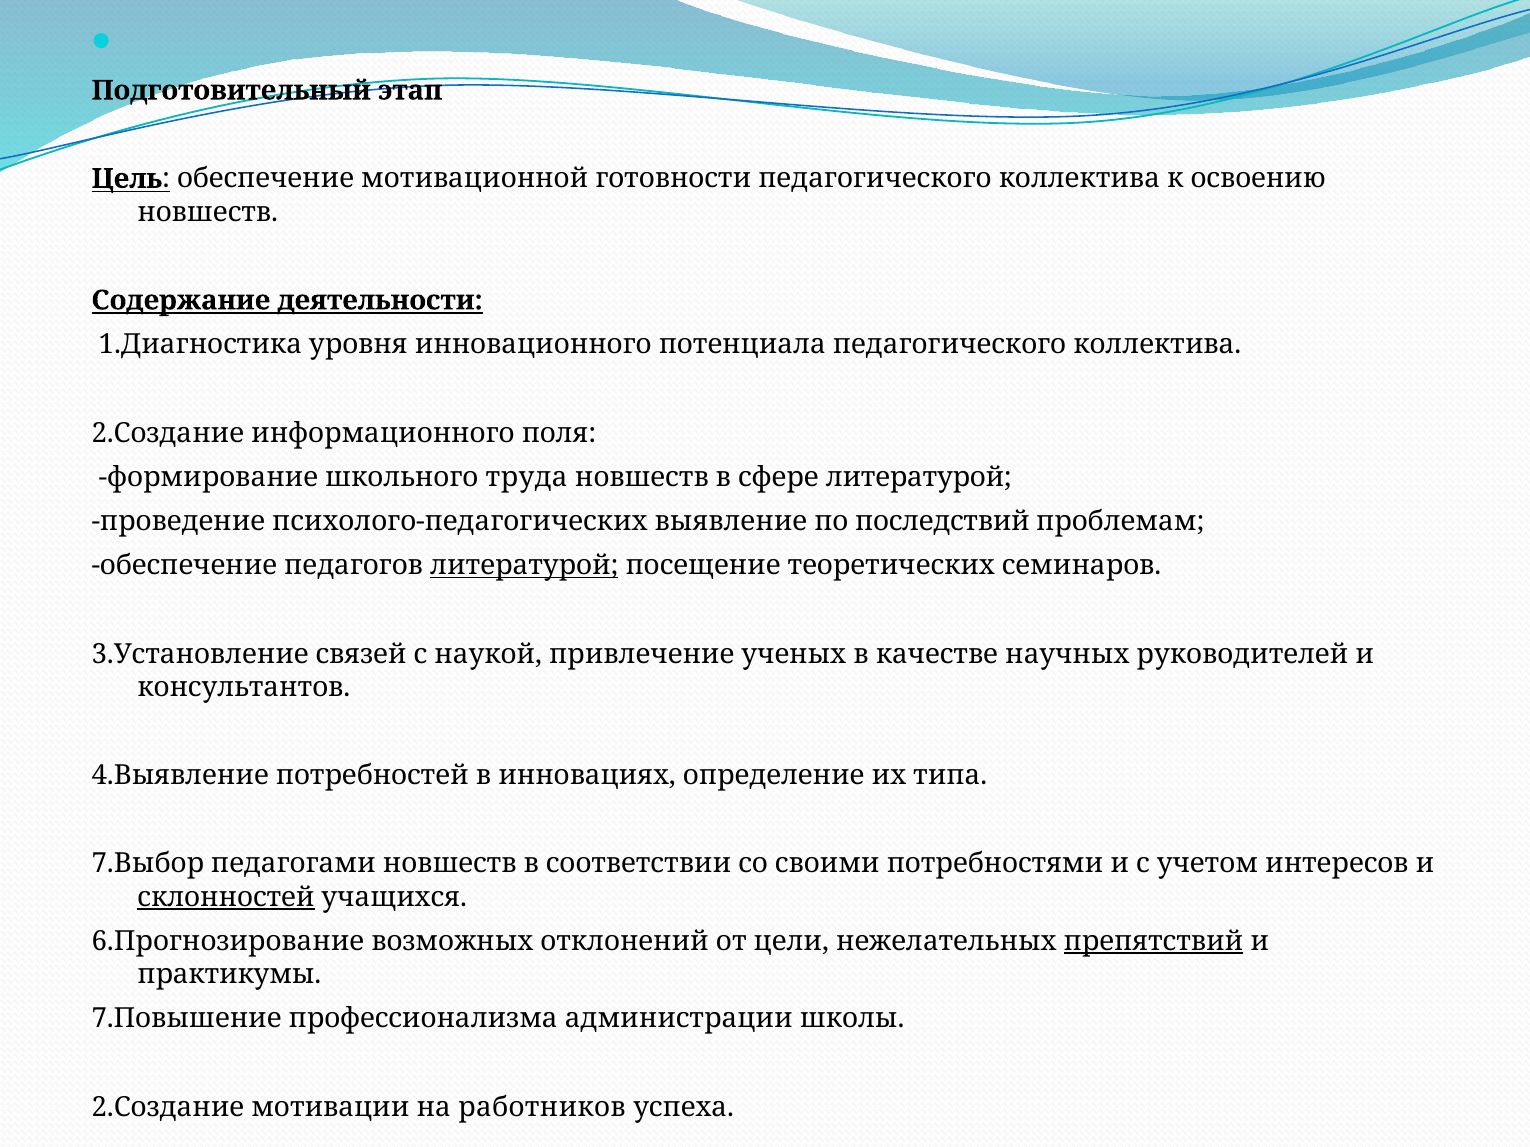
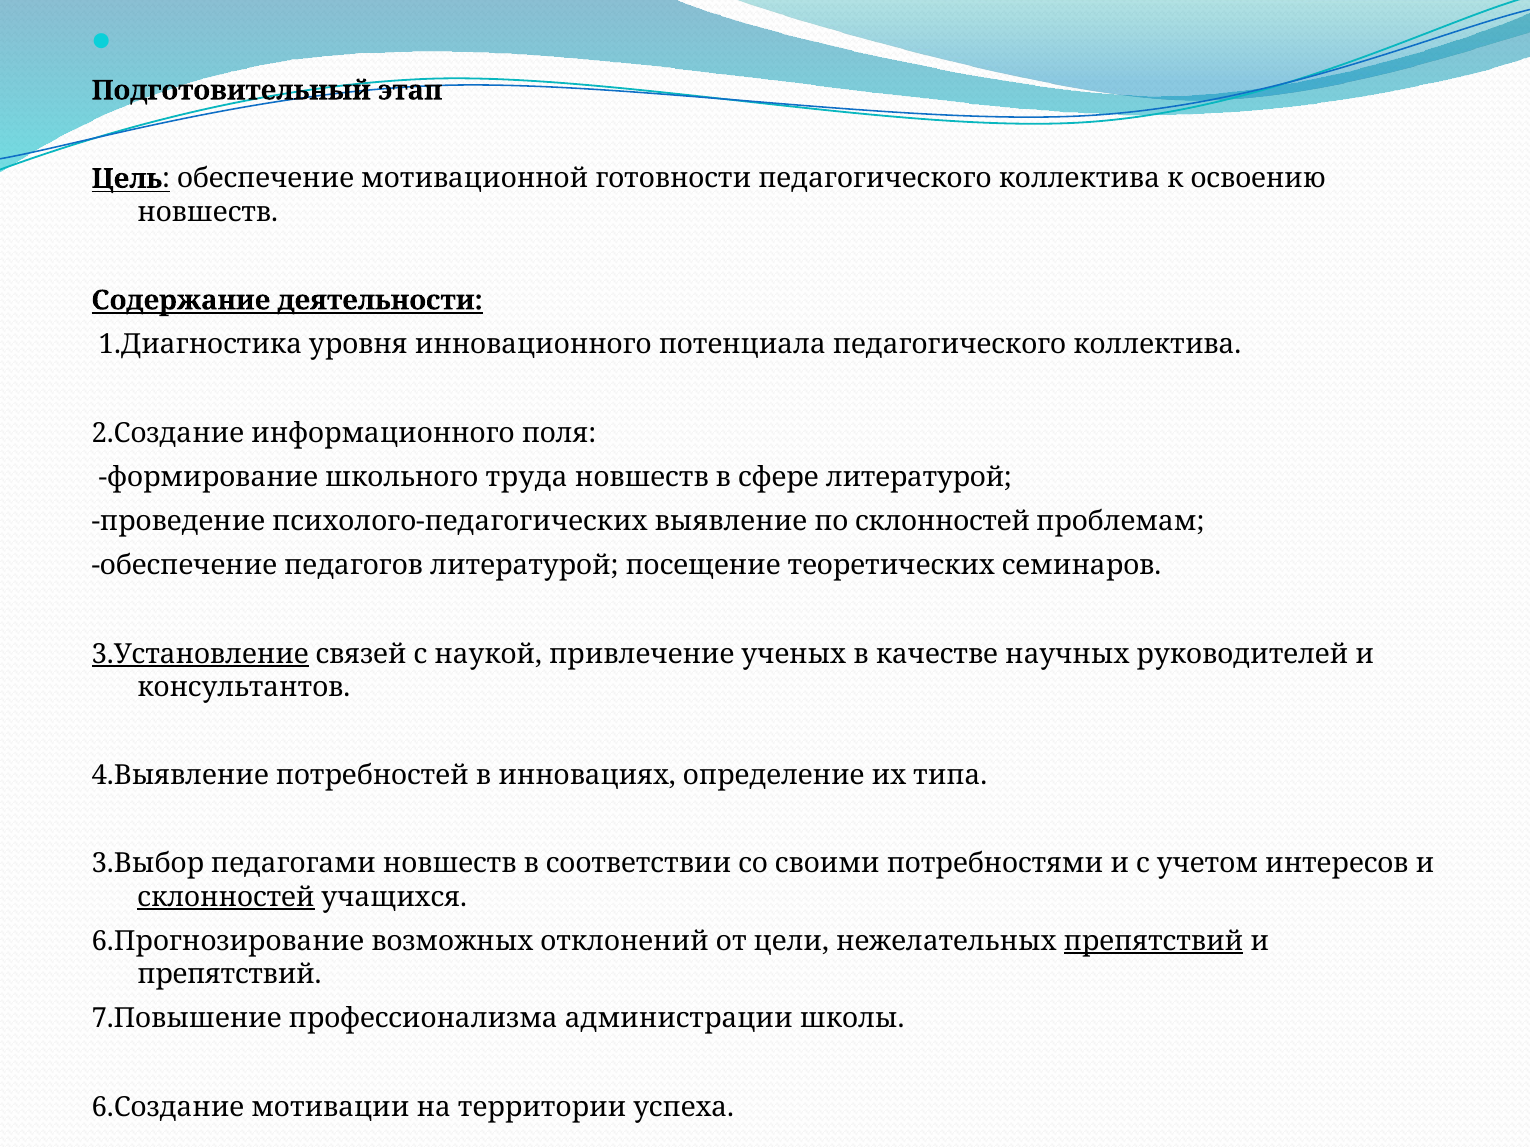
по последствий: последствий -> склонностей
литературой at (524, 566) underline: present -> none
3.Установление underline: none -> present
7.Выбор: 7.Выбор -> 3.Выбор
практикумы at (229, 975): практикумы -> препятствий
2.Создание at (168, 1107): 2.Создание -> 6.Создание
работников: работников -> территории
